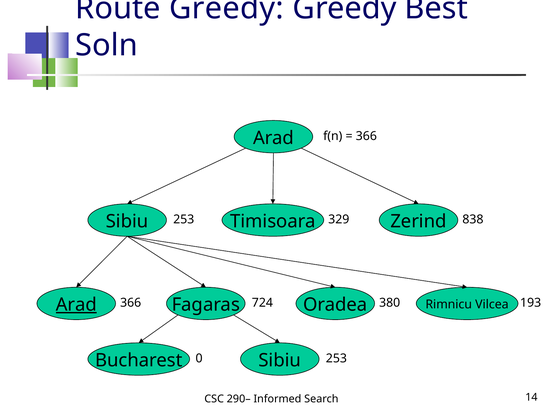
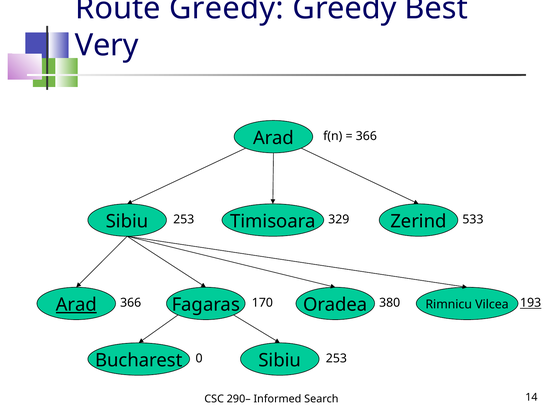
Soln: Soln -> Very
838: 838 -> 533
724: 724 -> 170
193 underline: none -> present
